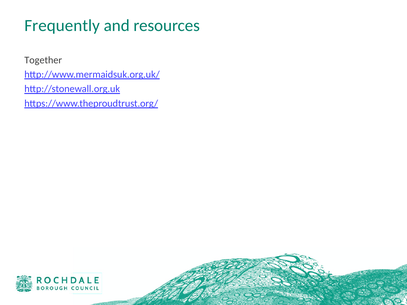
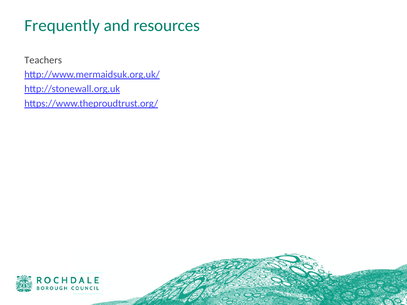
Together: Together -> Teachers
